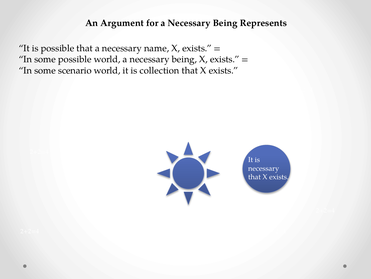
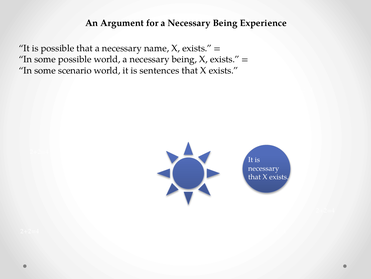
Represents: Represents -> Experience
collection: collection -> sentences
